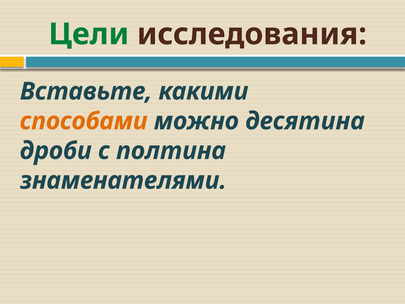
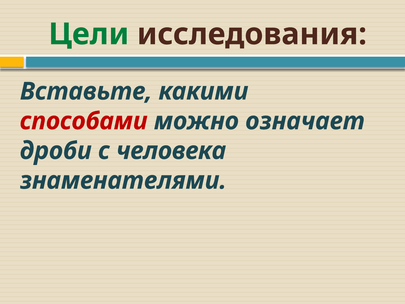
способами colour: orange -> red
десятина: десятина -> означает
полтина: полтина -> человека
